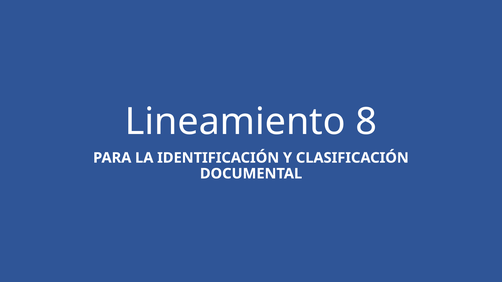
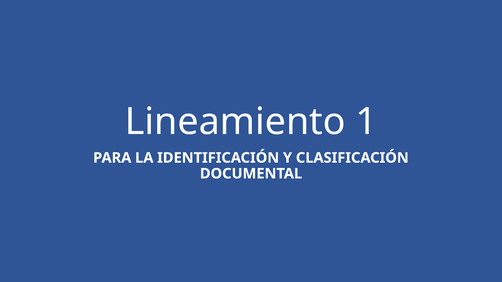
8: 8 -> 1
